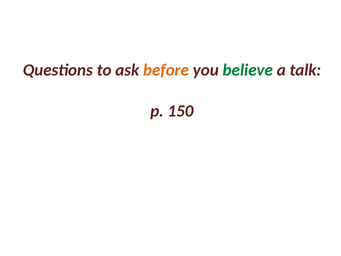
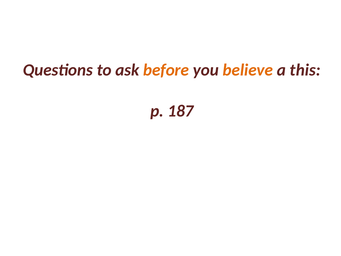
believe colour: green -> orange
talk: talk -> this
150: 150 -> 187
